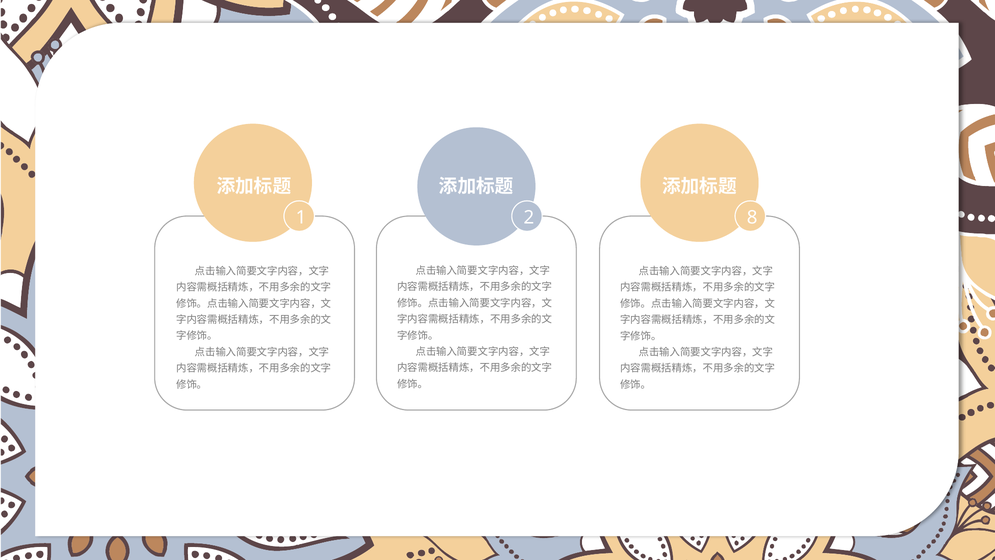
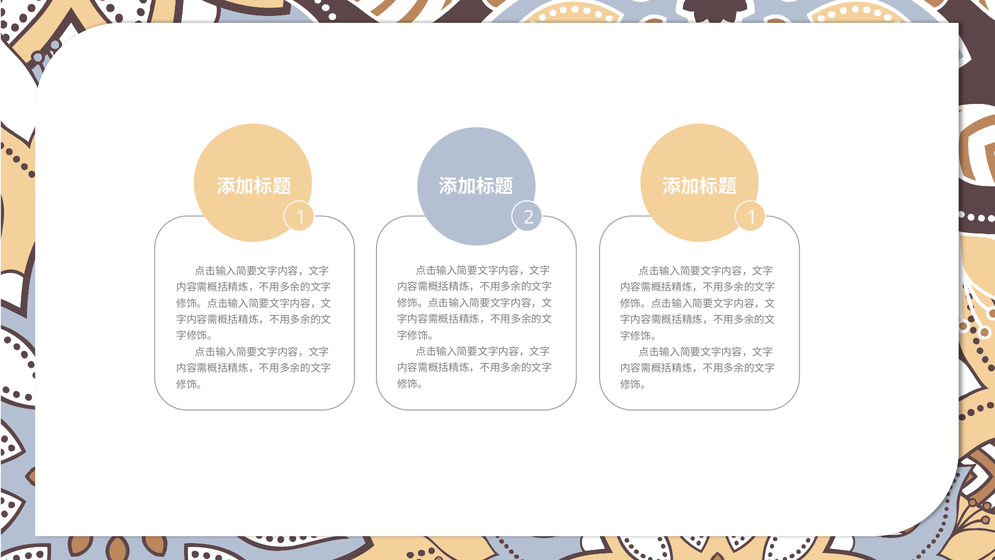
2 8: 8 -> 1
